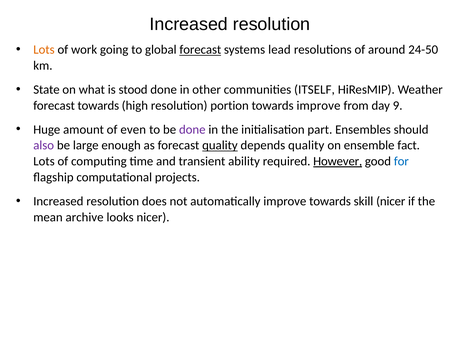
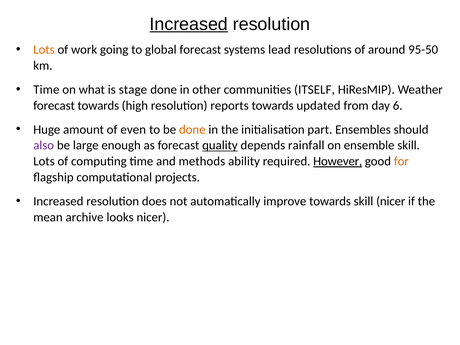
Increased at (189, 24) underline: none -> present
forecast at (200, 50) underline: present -> none
24-50: 24-50 -> 95-50
State at (46, 90): State -> Time
stood: stood -> stage
portion: portion -> reports
towards improve: improve -> updated
9: 9 -> 6
done at (192, 129) colour: purple -> orange
depends quality: quality -> rainfall
ensemble fact: fact -> skill
transient: transient -> methods
for colour: blue -> orange
